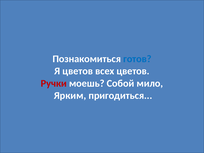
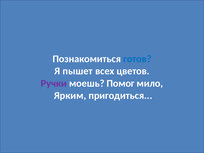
Я цветов: цветов -> пышет
Ручки colour: red -> purple
Собой: Собой -> Помог
